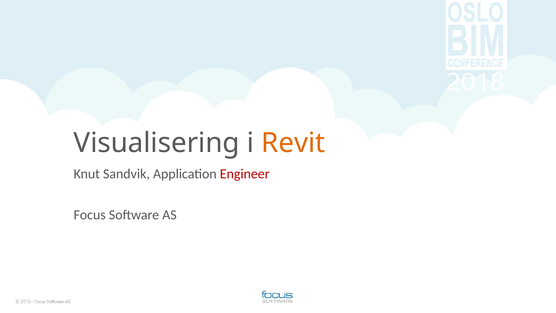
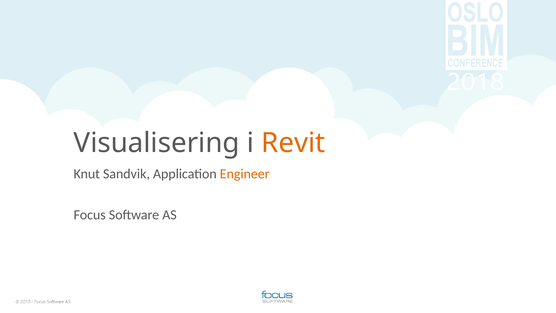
Engineer colour: red -> orange
